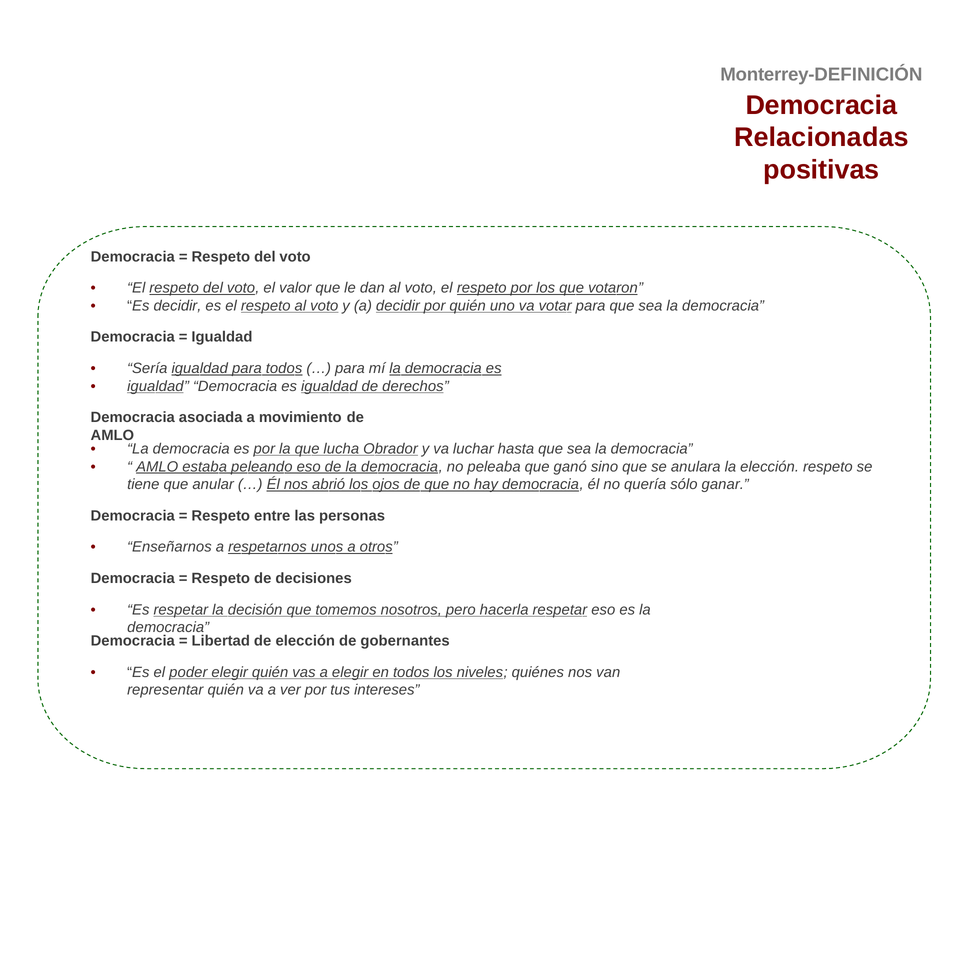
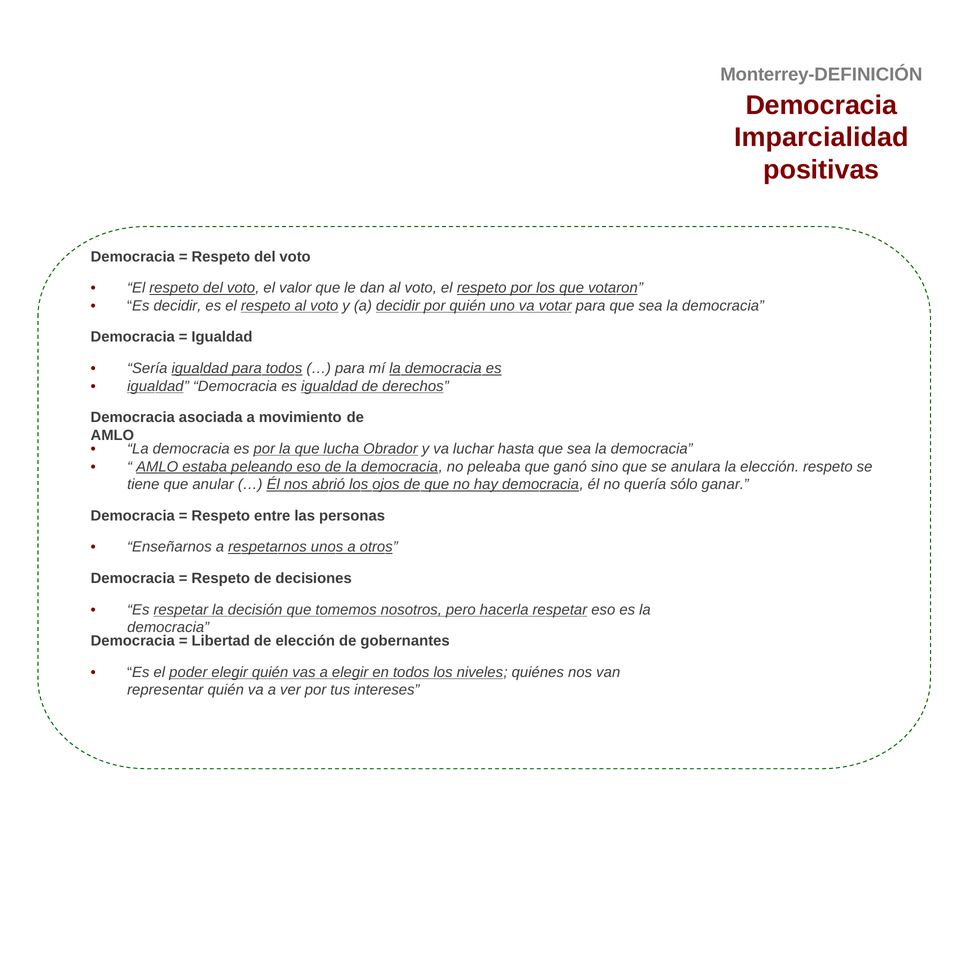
Relacionadas: Relacionadas -> Imparcialidad
